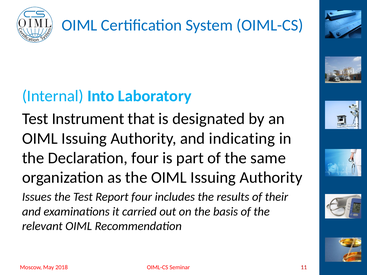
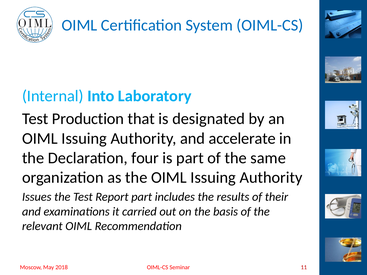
Instrument: Instrument -> Production
indicating: indicating -> accelerate
Report four: four -> part
